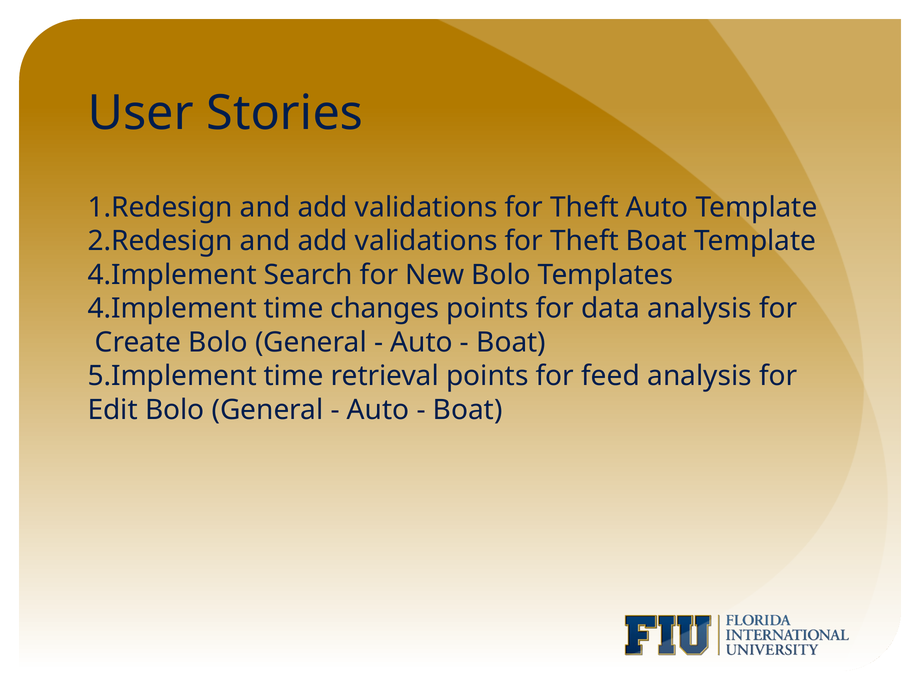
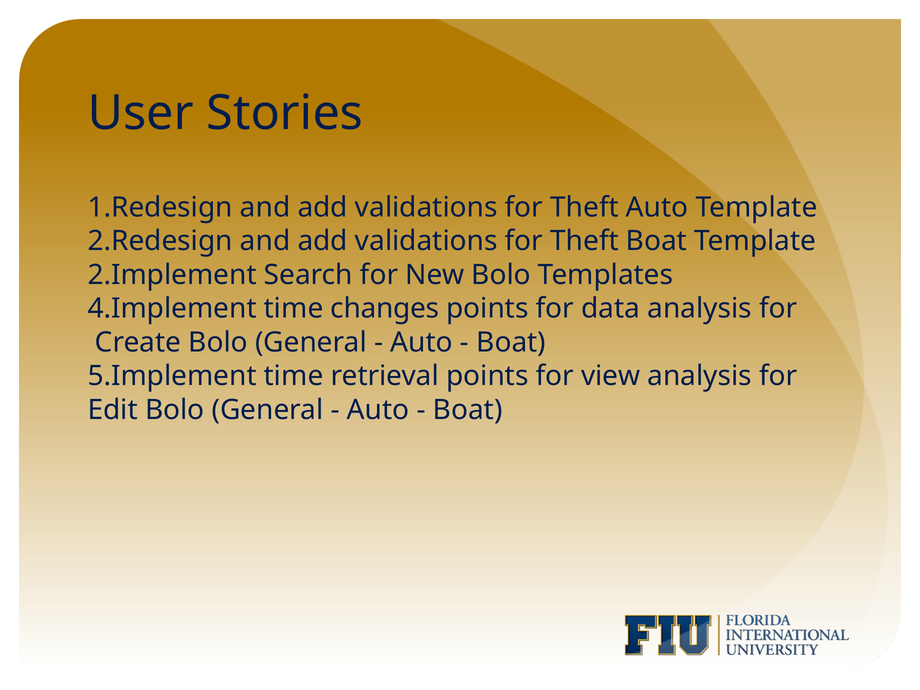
4.Implement at (172, 275): 4.Implement -> 2.Implement
feed: feed -> view
